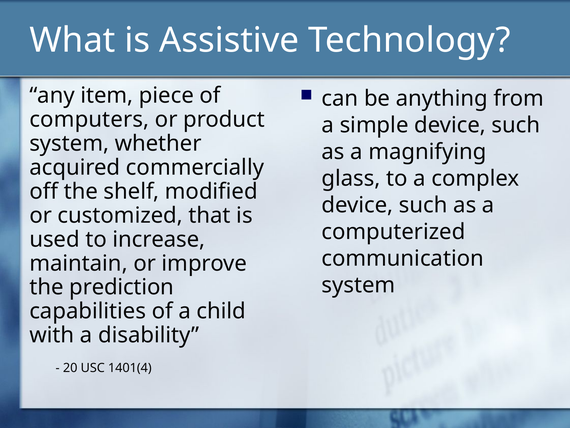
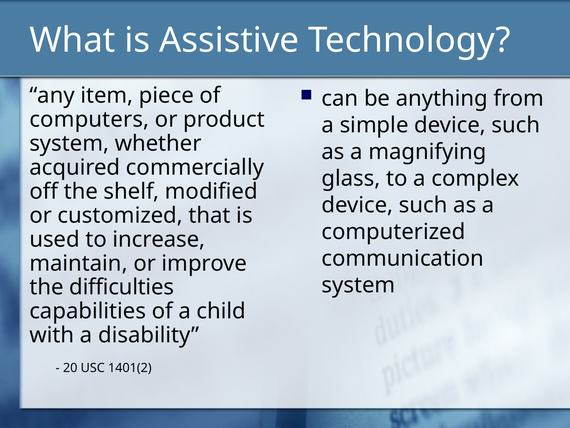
prediction: prediction -> difficulties
1401(4: 1401(4 -> 1401(2
